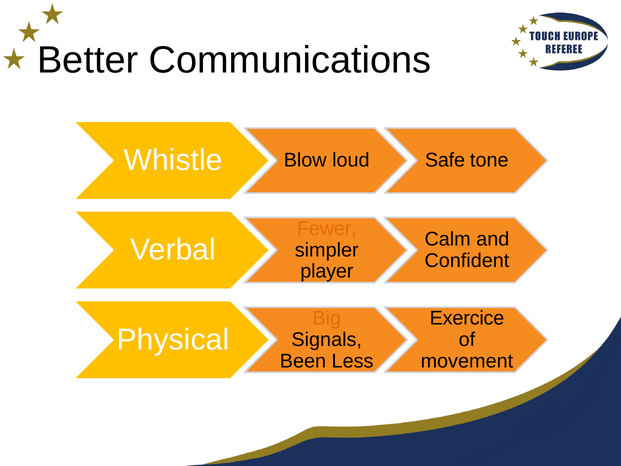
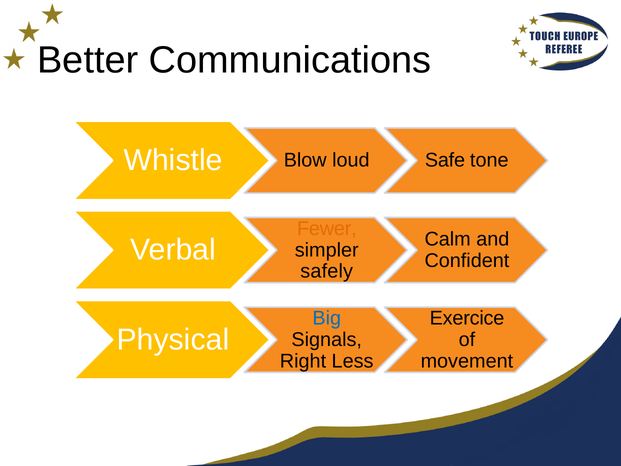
player: player -> safely
Big colour: orange -> blue
Been: Been -> Right
